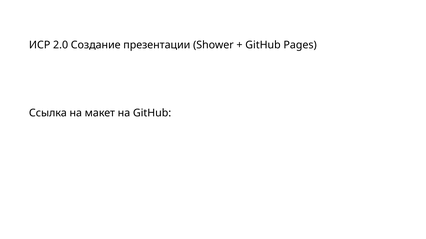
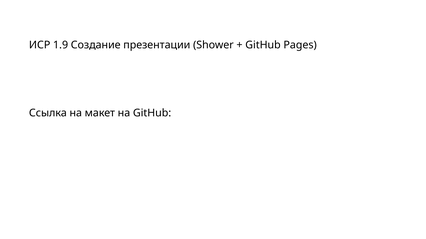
2.0: 2.0 -> 1.9
